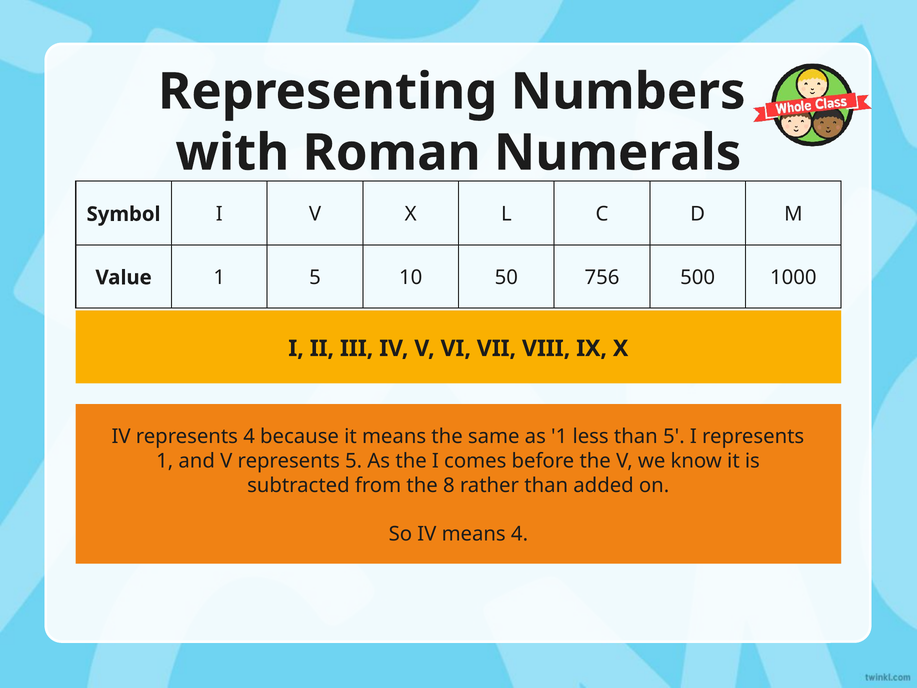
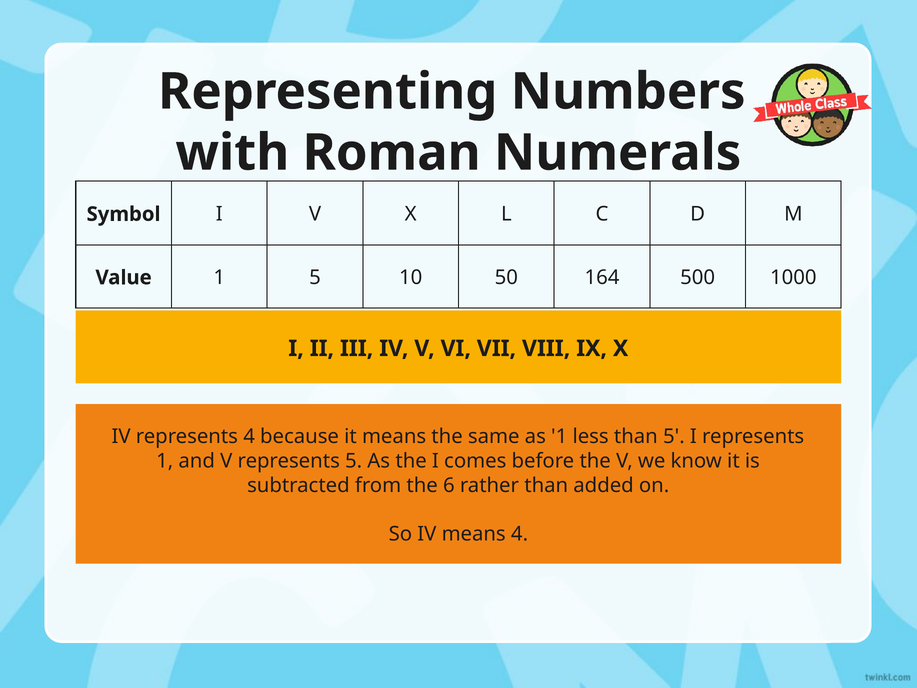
756: 756 -> 164
8: 8 -> 6
